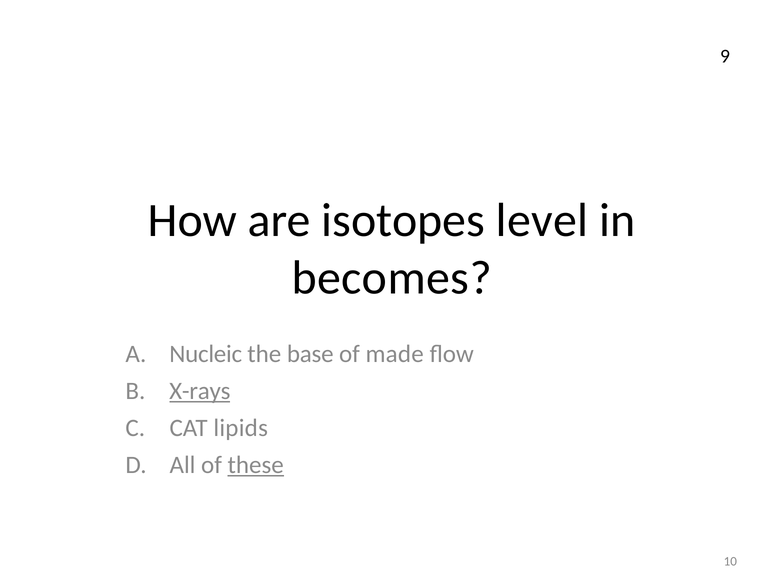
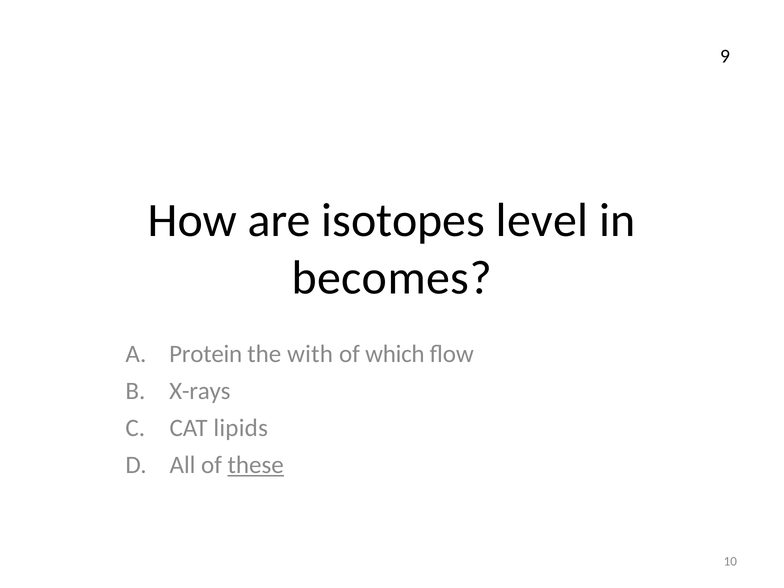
Nucleic: Nucleic -> Protein
base: base -> with
made: made -> which
X-rays underline: present -> none
